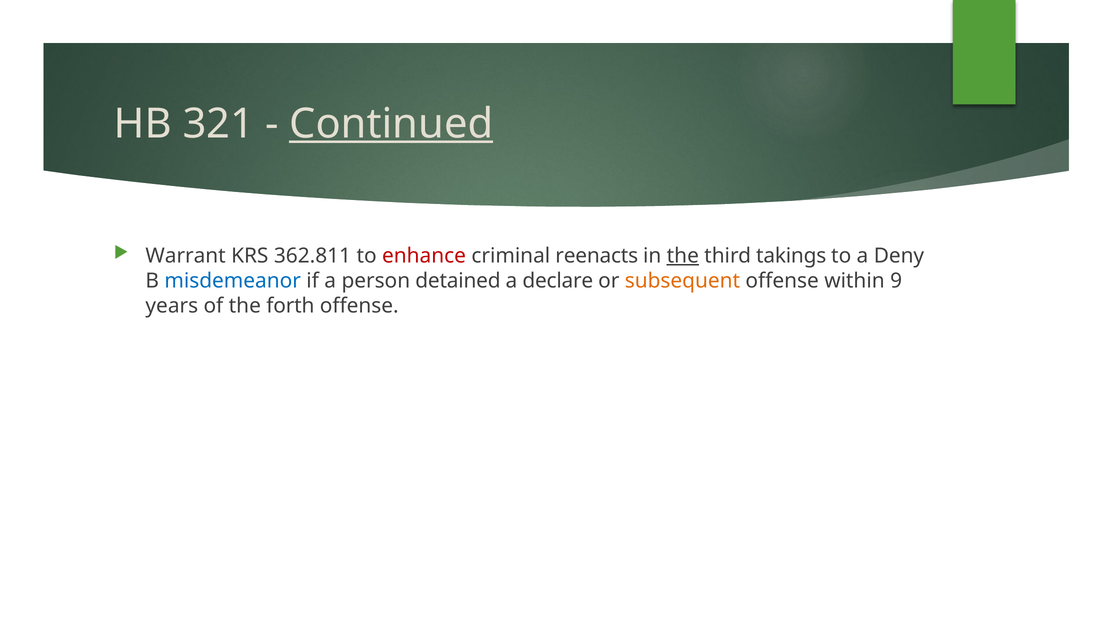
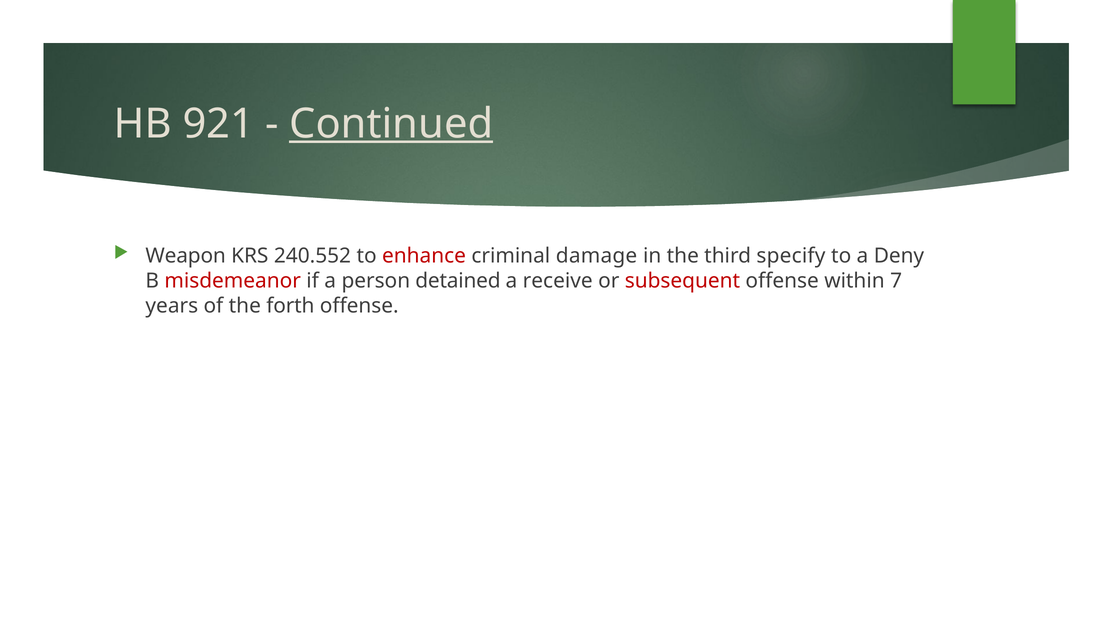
321: 321 -> 921
Warrant: Warrant -> Weapon
362.811: 362.811 -> 240.552
reenacts: reenacts -> damage
the at (683, 256) underline: present -> none
takings: takings -> specify
misdemeanor colour: blue -> red
declare: declare -> receive
subsequent colour: orange -> red
9: 9 -> 7
